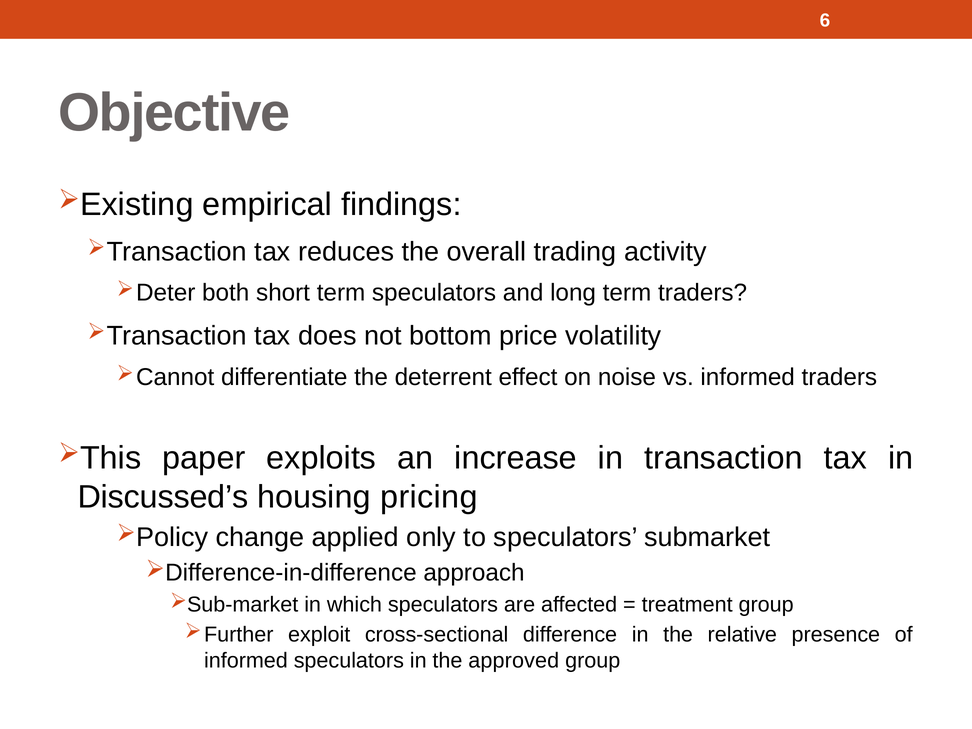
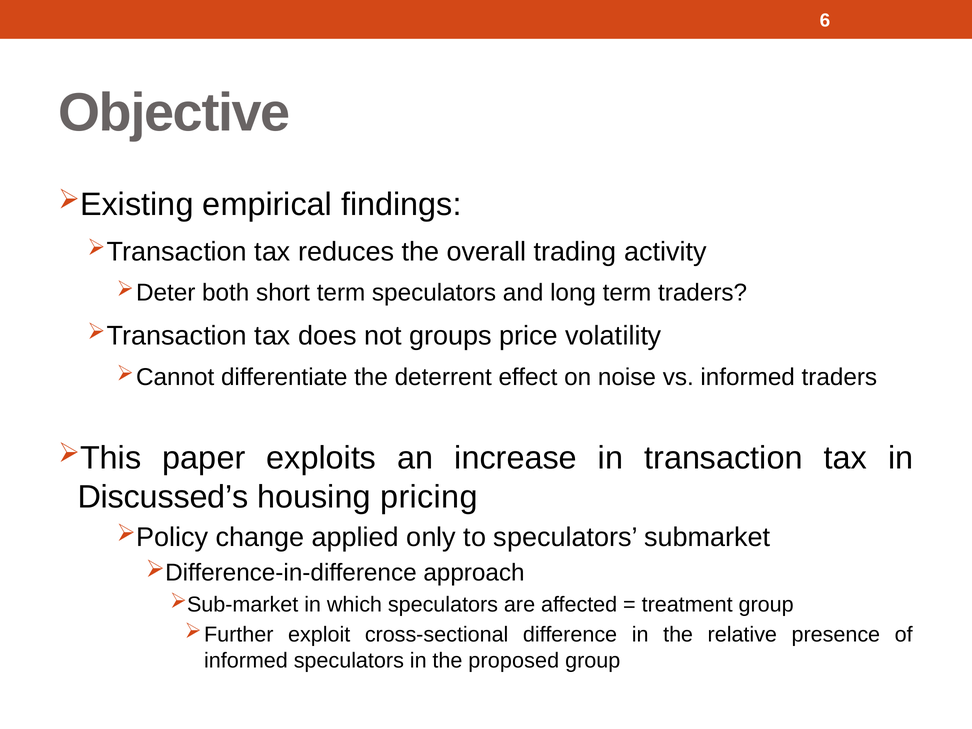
bottom: bottom -> groups
approved: approved -> proposed
